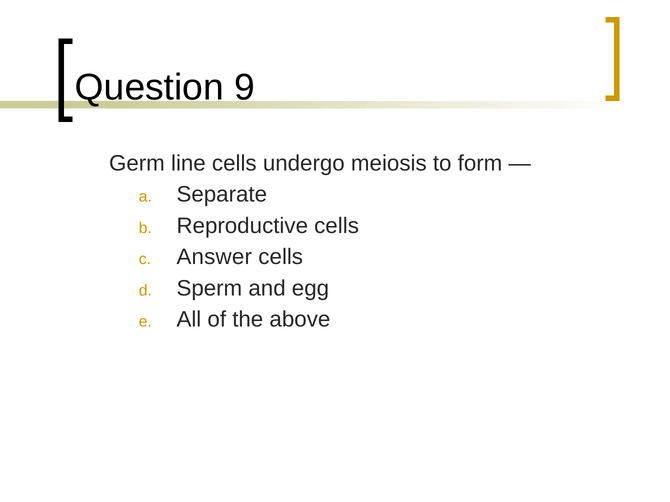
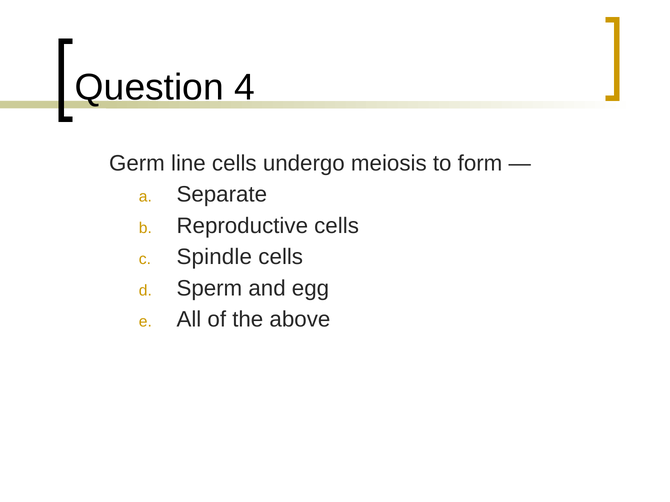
9: 9 -> 4
Answer: Answer -> Spindle
